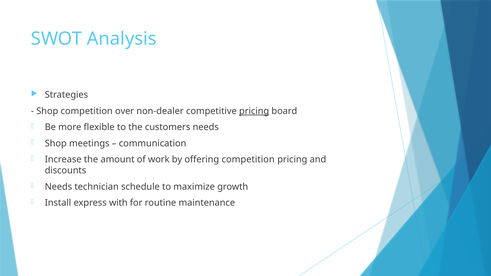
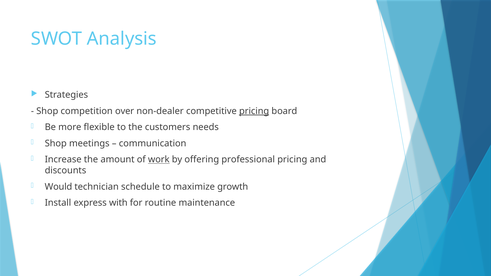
work underline: none -> present
offering competition: competition -> professional
Needs at (58, 187): Needs -> Would
